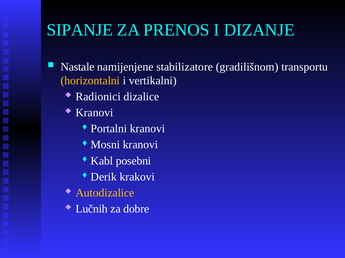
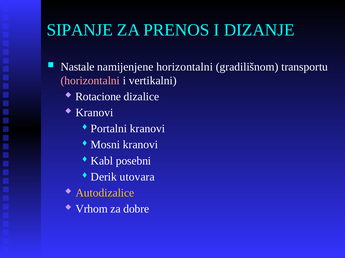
namijenjene stabilizatore: stabilizatore -> horizontalni
horizontalni at (90, 81) colour: yellow -> pink
Radionici: Radionici -> Rotacione
krakovi: krakovi -> utovara
Lučnih: Lučnih -> Vrhom
